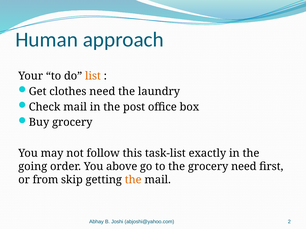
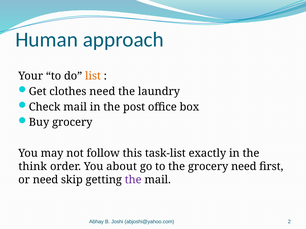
going: going -> think
above: above -> about
or from: from -> need
the at (133, 180) colour: orange -> purple
